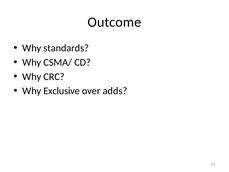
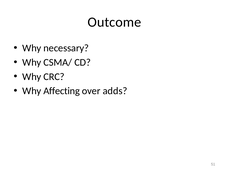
standards: standards -> necessary
Exclusive: Exclusive -> Affecting
